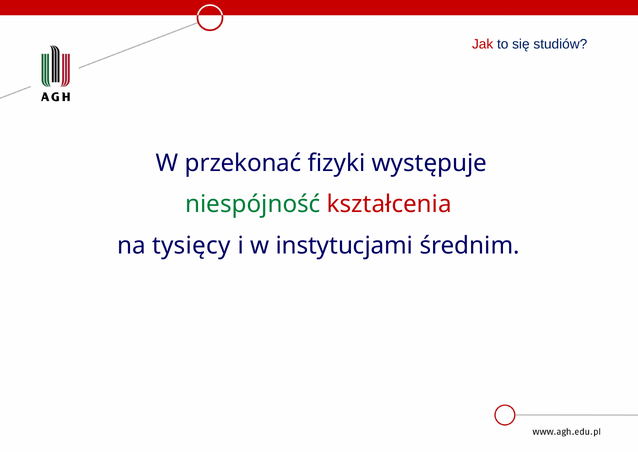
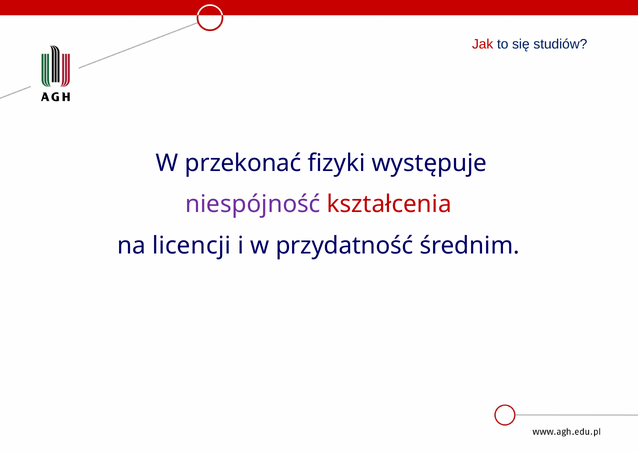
niespójność colour: green -> purple
tysięcy: tysięcy -> licencji
instytucjami: instytucjami -> przydatność
